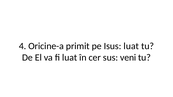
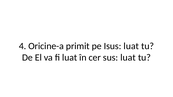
sus veni: veni -> luat
